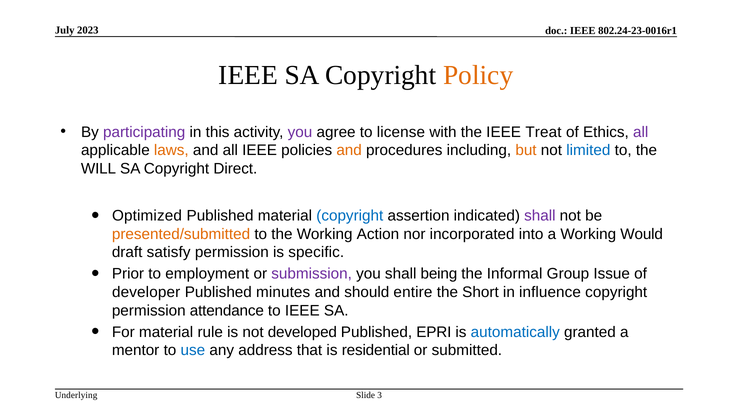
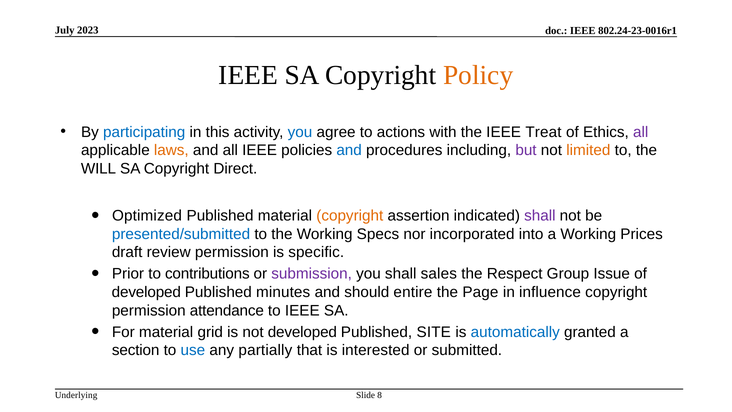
participating colour: purple -> blue
you at (300, 132) colour: purple -> blue
license: license -> actions
and at (349, 150) colour: orange -> blue
but colour: orange -> purple
limited colour: blue -> orange
copyright at (350, 216) colour: blue -> orange
presented/submitted colour: orange -> blue
Action: Action -> Specs
Would: Would -> Prices
satisfy: satisfy -> review
employment: employment -> contributions
being: being -> sales
Informal: Informal -> Respect
developer at (146, 292): developer -> developed
Short: Short -> Page
rule: rule -> grid
EPRI: EPRI -> SITE
mentor: mentor -> section
address: address -> partially
residential: residential -> interested
3: 3 -> 8
